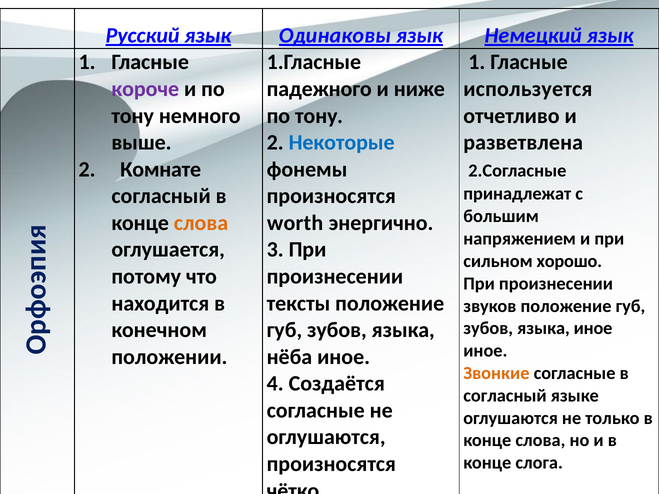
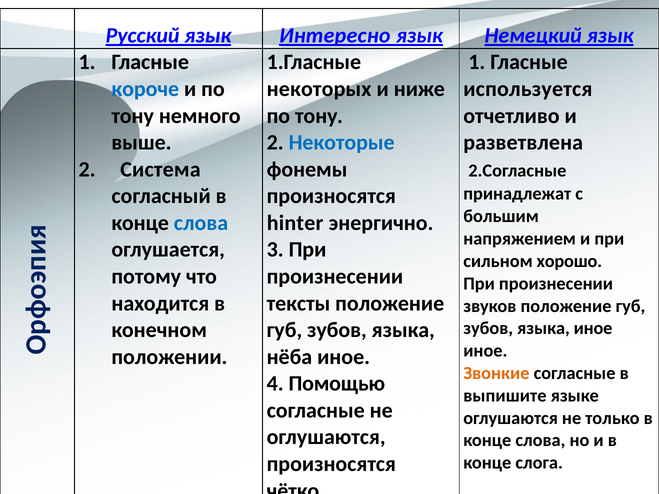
Одинаковы: Одинаковы -> Интересно
короче colour: purple -> blue
падежного: падежного -> некоторых
Комнате: Комнате -> Система
слова at (201, 223) colour: orange -> blue
worth: worth -> hinter
Создаётся: Создаётся -> Помощью
согласный at (505, 396): согласный -> выпишите
